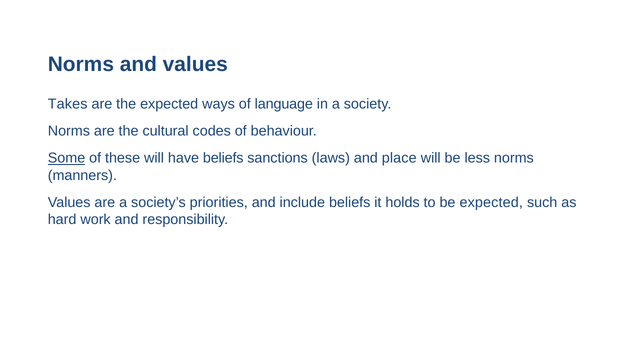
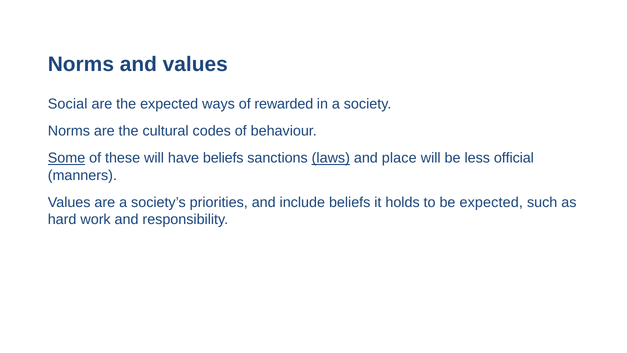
Takes: Takes -> Social
language: language -> rewarded
laws underline: none -> present
less norms: norms -> official
